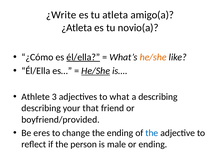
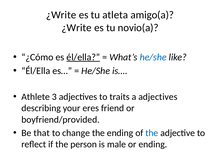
¿Atleta at (77, 28): ¿Atleta -> ¿Write
he/she at (153, 57) colour: orange -> blue
He/She at (96, 71) underline: present -> none
what: what -> traits
a describing: describing -> adjectives
that: that -> eres
eres: eres -> that
